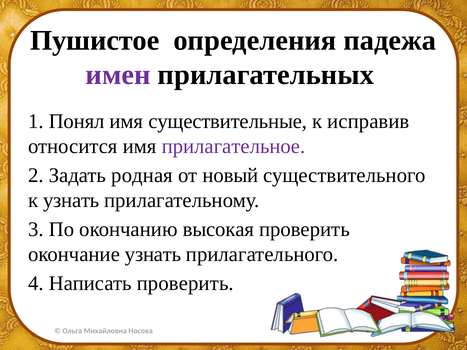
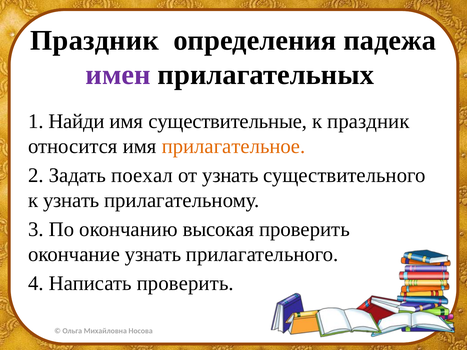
Пушистое at (95, 40): Пушистое -> Праздник
Понял: Понял -> Найди
к исправив: исправив -> праздник
прилагательное colour: purple -> orange
родная: родная -> поехал
от новый: новый -> узнать
